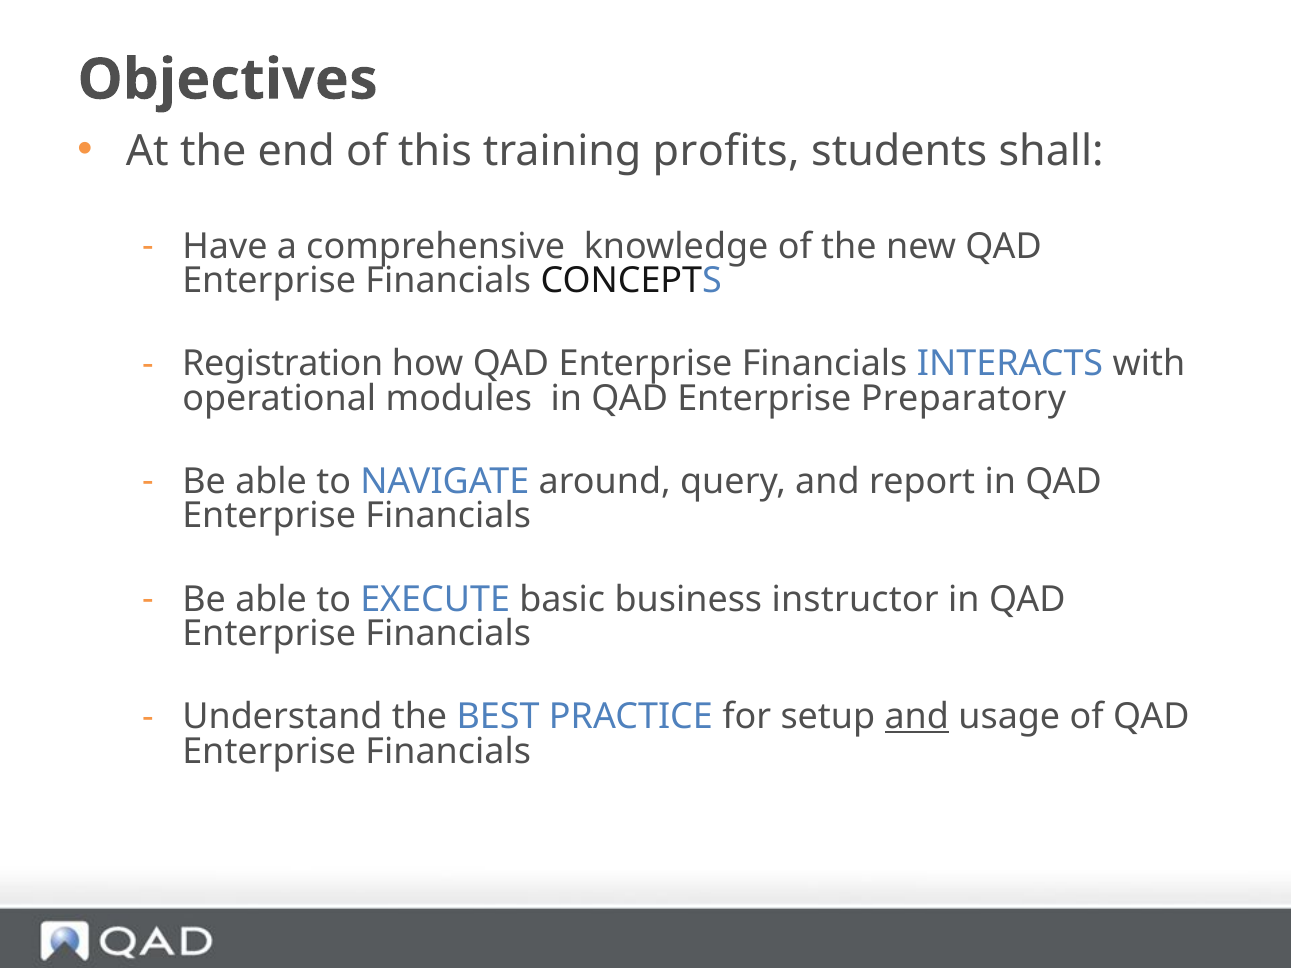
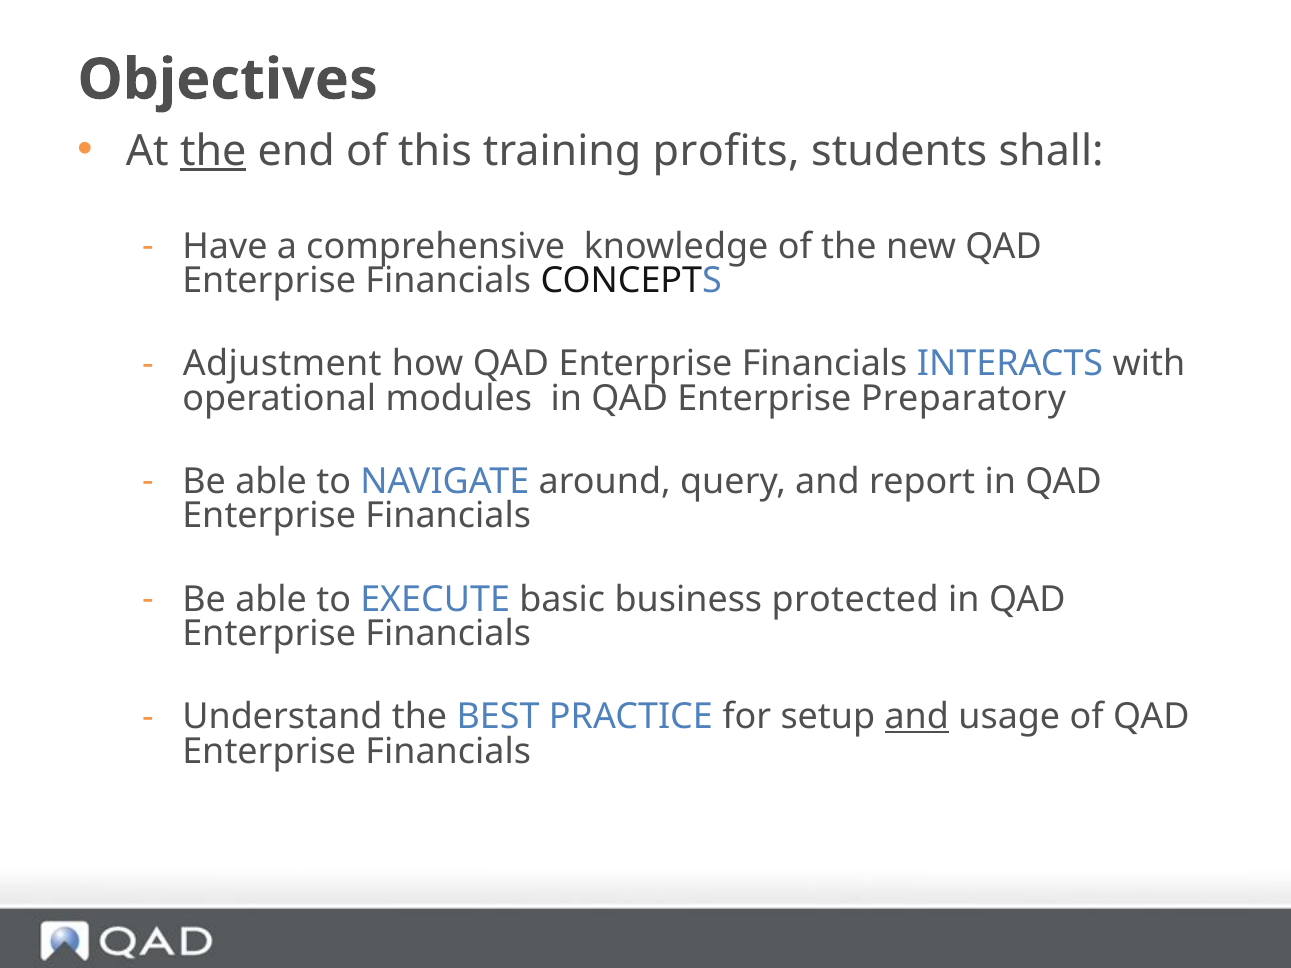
the at (213, 151) underline: none -> present
Registration: Registration -> Adjustment
instructor: instructor -> protected
